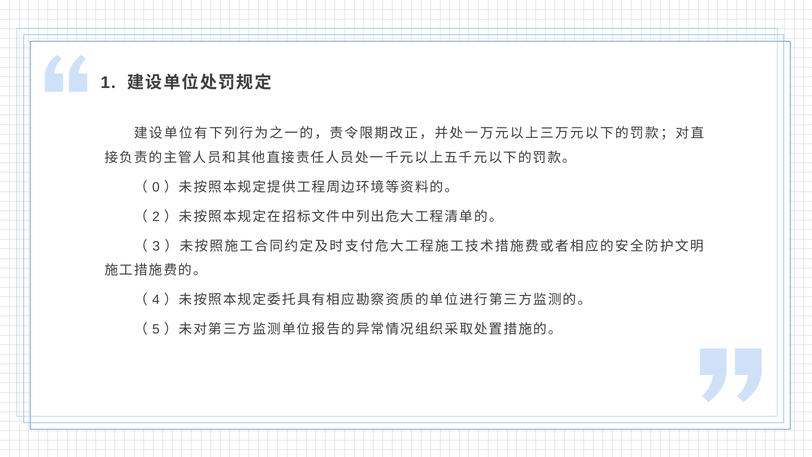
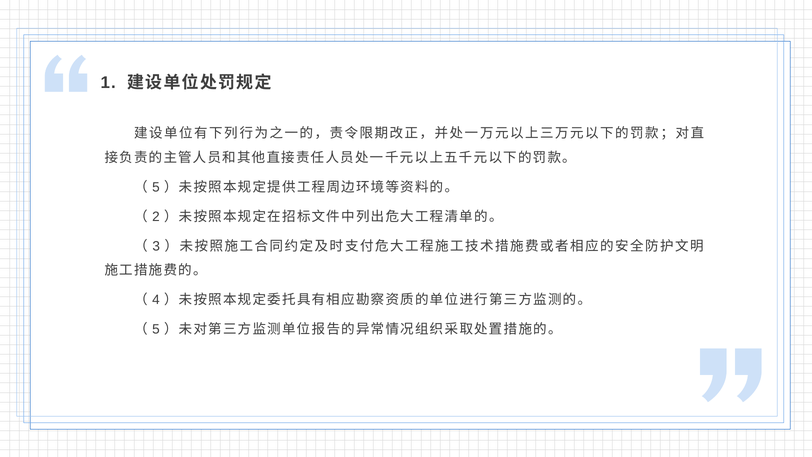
0 at (156, 187): 0 -> 5
